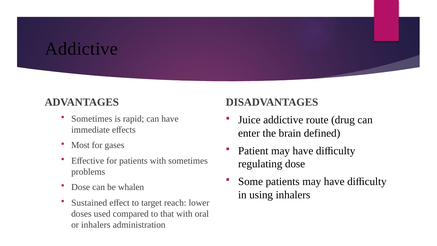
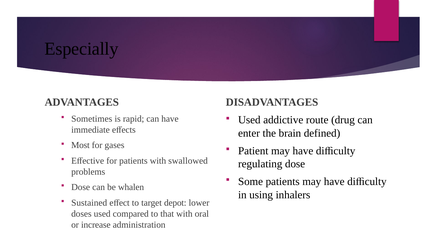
Addictive at (81, 49): Addictive -> Especially
Juice at (249, 120): Juice -> Used
with sometimes: sometimes -> swallowed
reach: reach -> depot
or inhalers: inhalers -> increase
